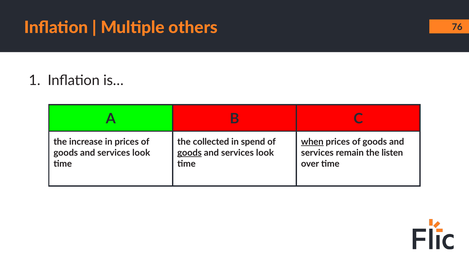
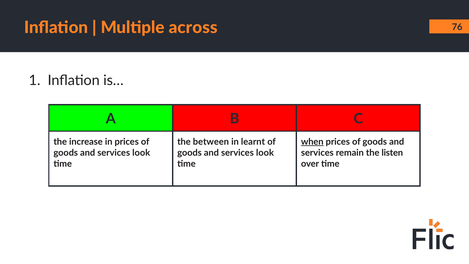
others: others -> across
collected: collected -> between
spend: spend -> learnt
goods at (189, 153) underline: present -> none
